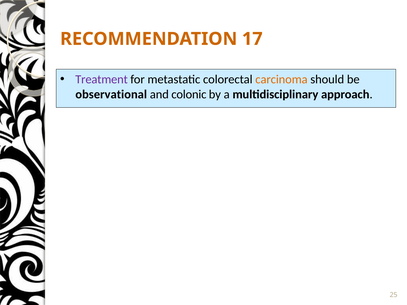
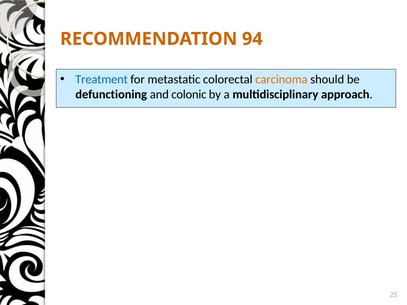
17: 17 -> 94
Treatment colour: purple -> blue
observational: observational -> defunctioning
